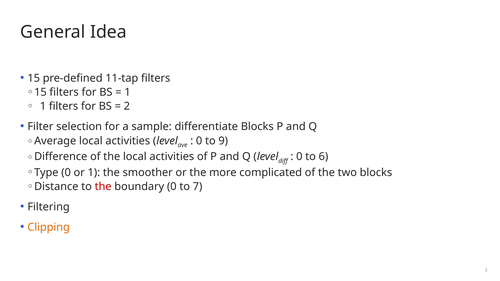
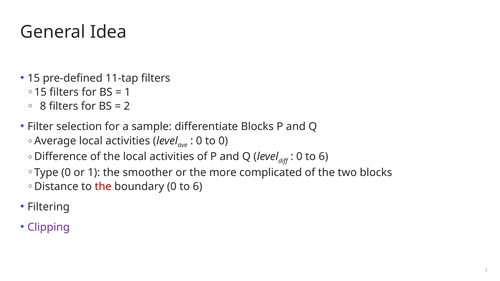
1 at (43, 106): 1 -> 8
to 9: 9 -> 0
boundary 0 to 7: 7 -> 6
Clipping colour: orange -> purple
